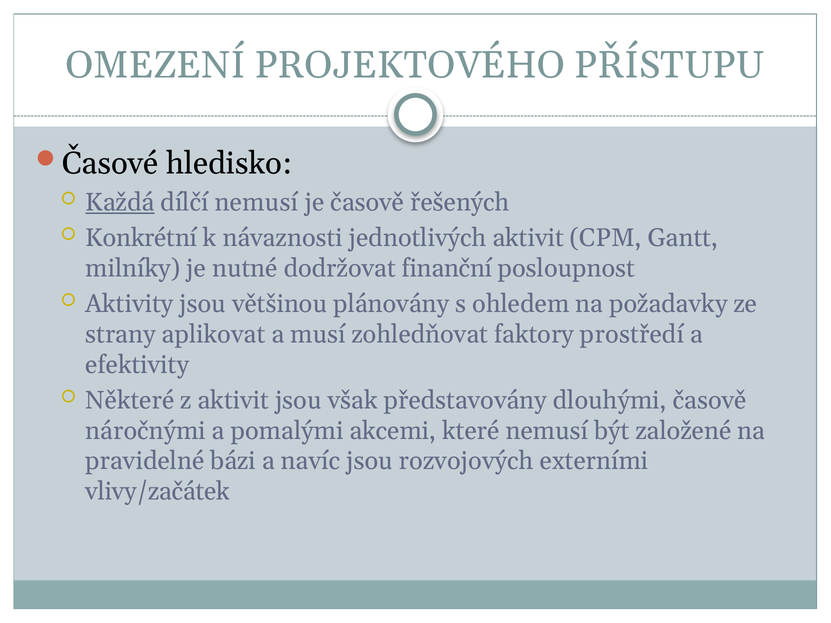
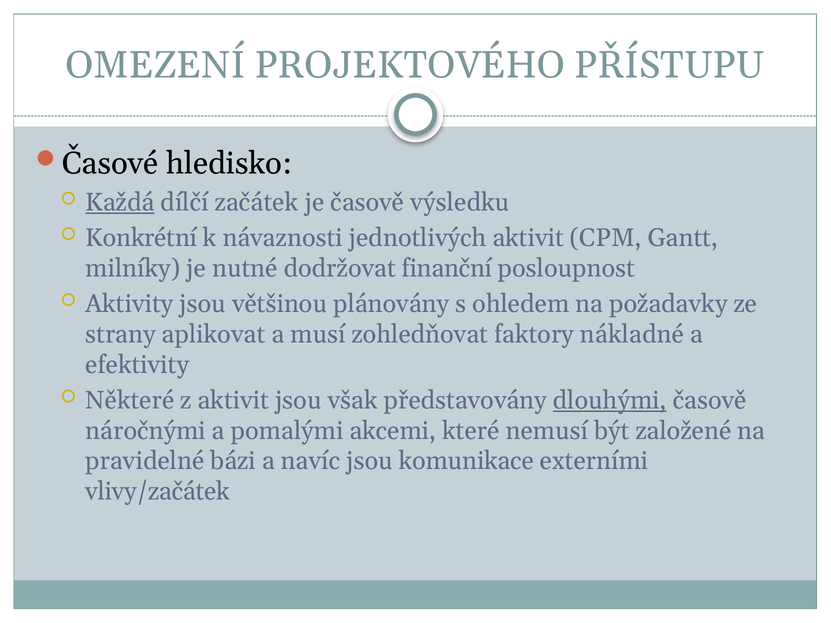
dílčí nemusí: nemusí -> začátek
řešených: řešených -> výsledku
prostředí: prostředí -> nákladné
dlouhými underline: none -> present
rozvojových: rozvojových -> komunikace
